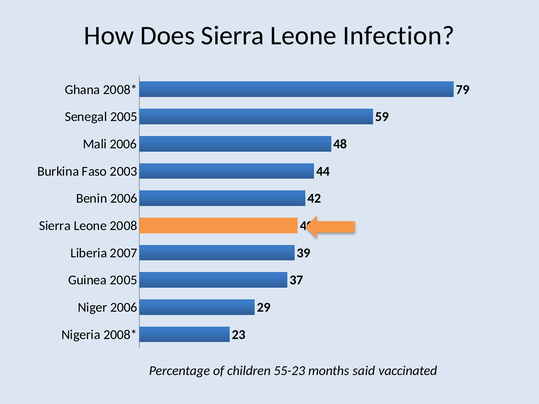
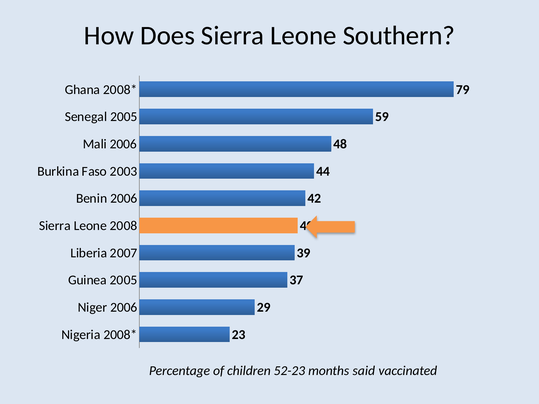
Infection: Infection -> Southern
55-23: 55-23 -> 52-23
